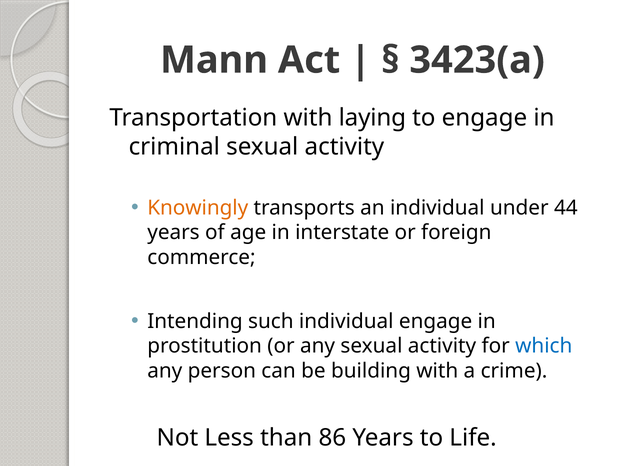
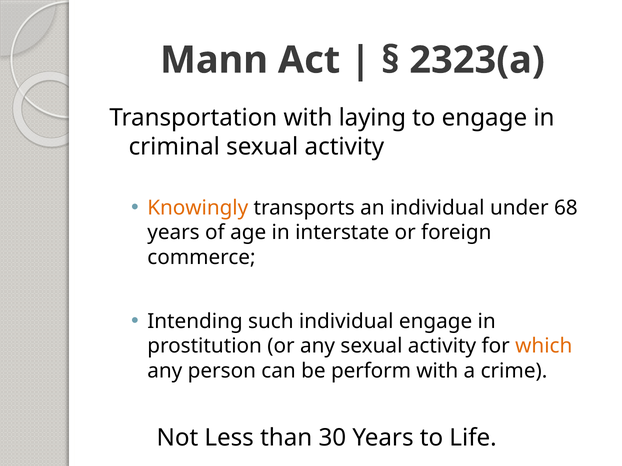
3423(a: 3423(a -> 2323(a
44: 44 -> 68
which colour: blue -> orange
building: building -> perform
86: 86 -> 30
